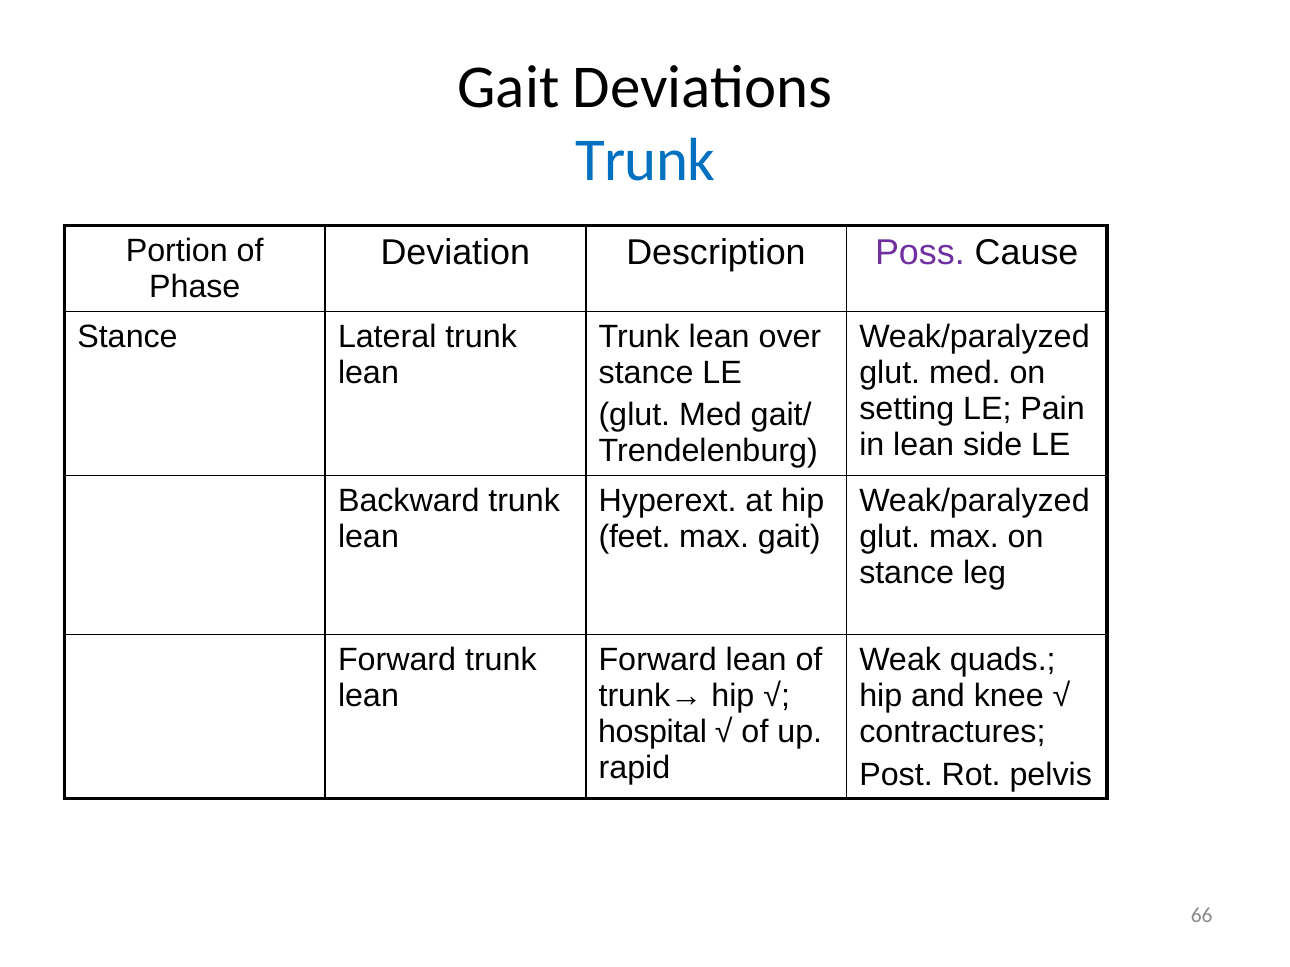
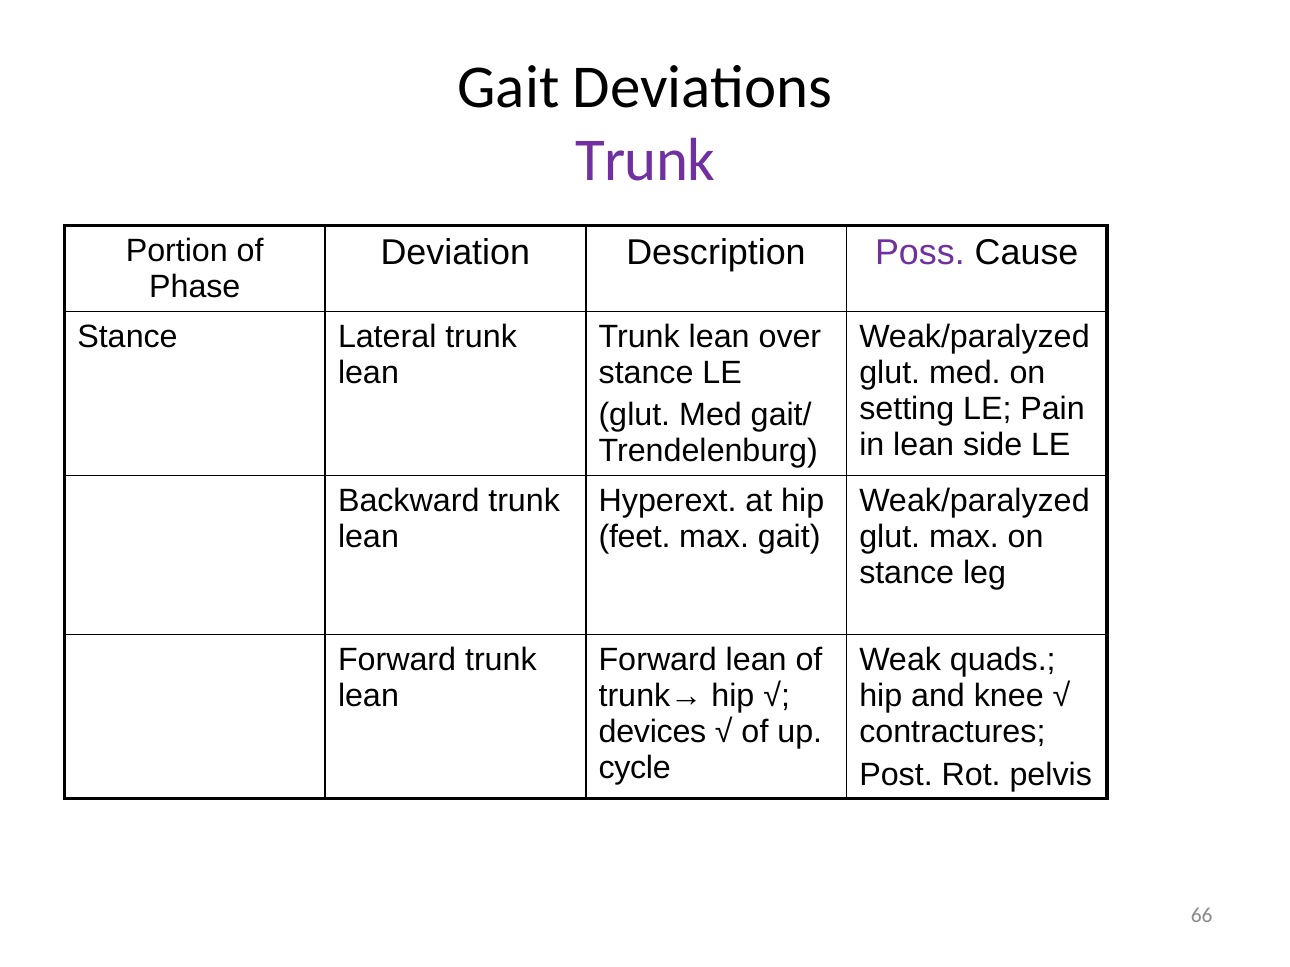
Trunk at (645, 160) colour: blue -> purple
hospital: hospital -> devices
rapid: rapid -> cycle
